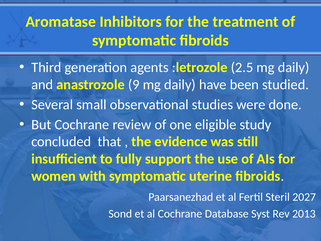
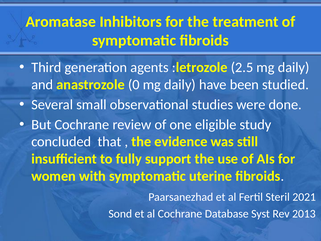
9: 9 -> 0
2027: 2027 -> 2021
